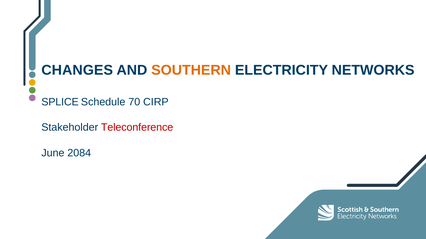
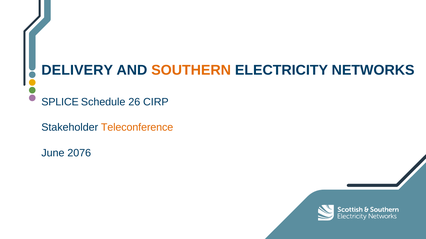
CHANGES: CHANGES -> DELIVERY
70: 70 -> 26
Teleconference colour: red -> orange
2084: 2084 -> 2076
